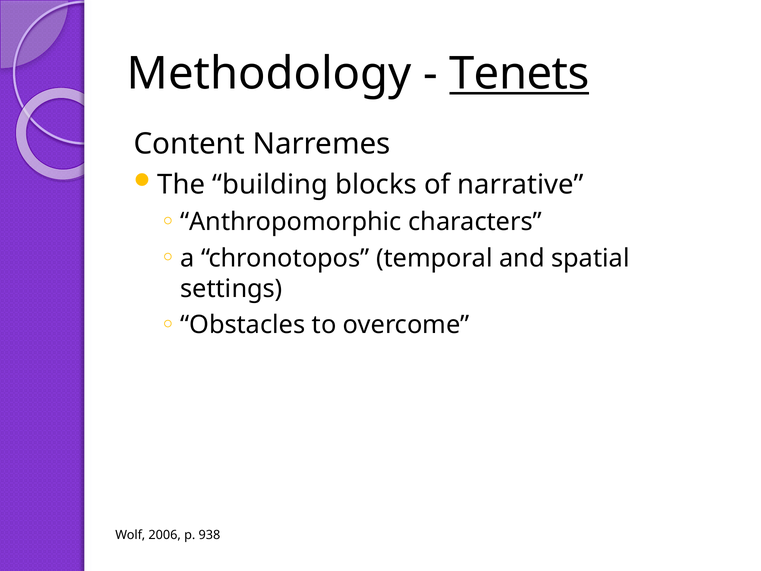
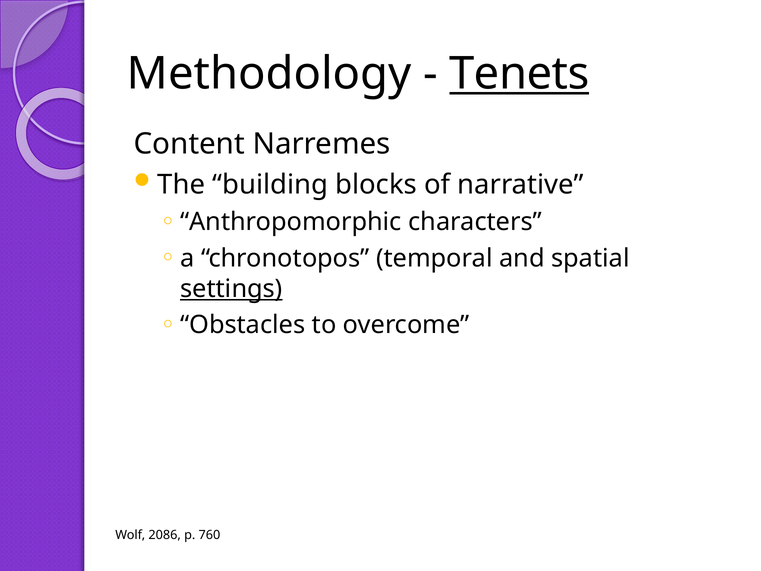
settings underline: none -> present
2006: 2006 -> 2086
938: 938 -> 760
